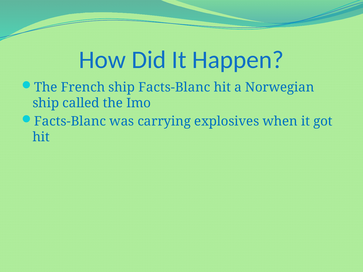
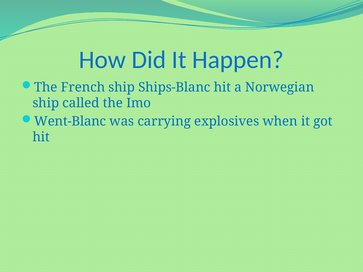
ship Facts-Blanc: Facts-Blanc -> Ships-Blanc
Facts-Blanc at (70, 121): Facts-Blanc -> Went-Blanc
